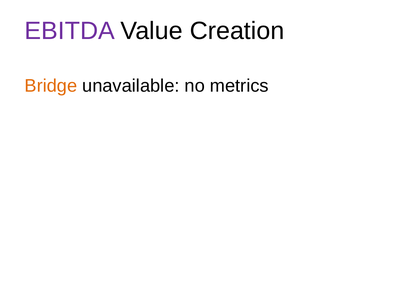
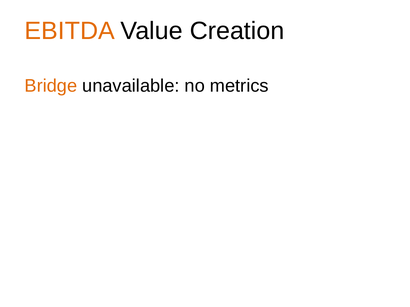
EBITDA colour: purple -> orange
